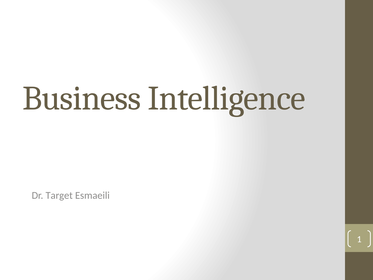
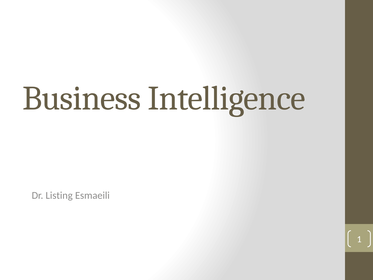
Target: Target -> Listing
